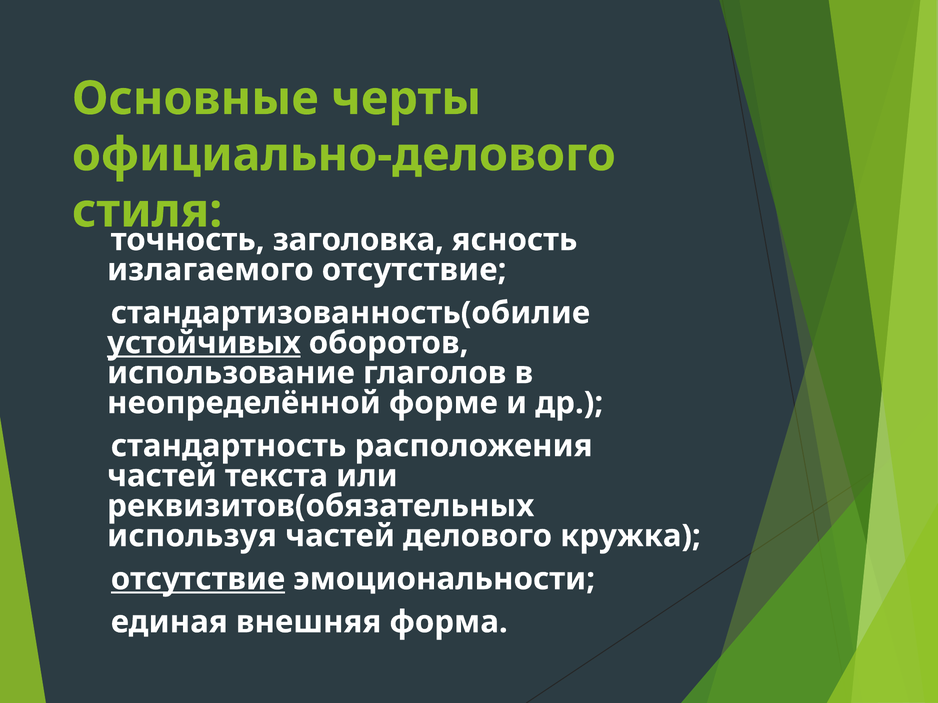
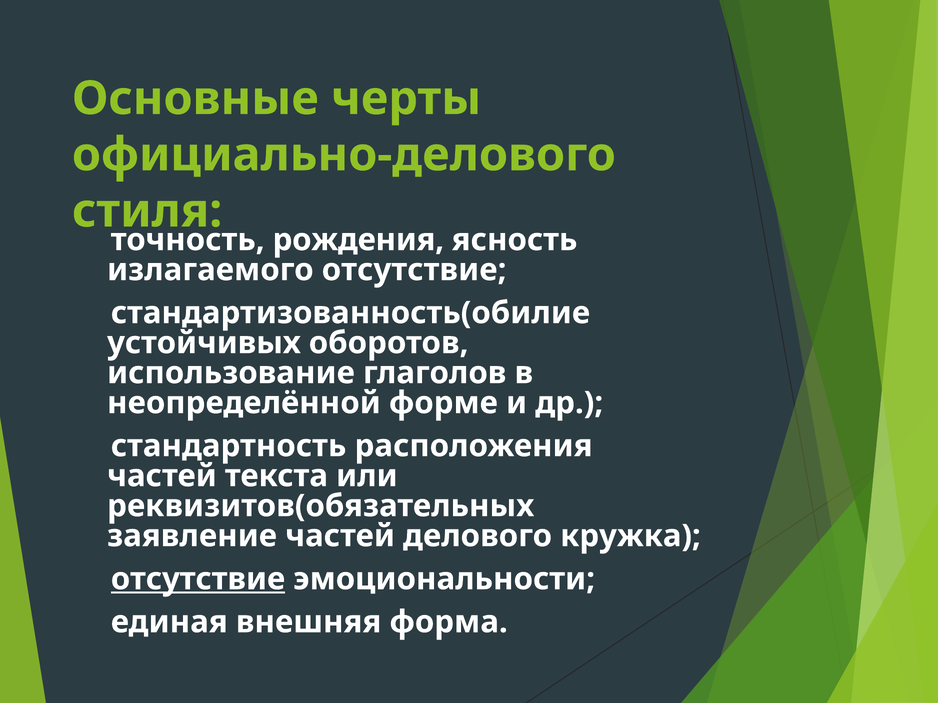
заголовка: заголовка -> рождения
устойчивых underline: present -> none
используя: используя -> заявление
